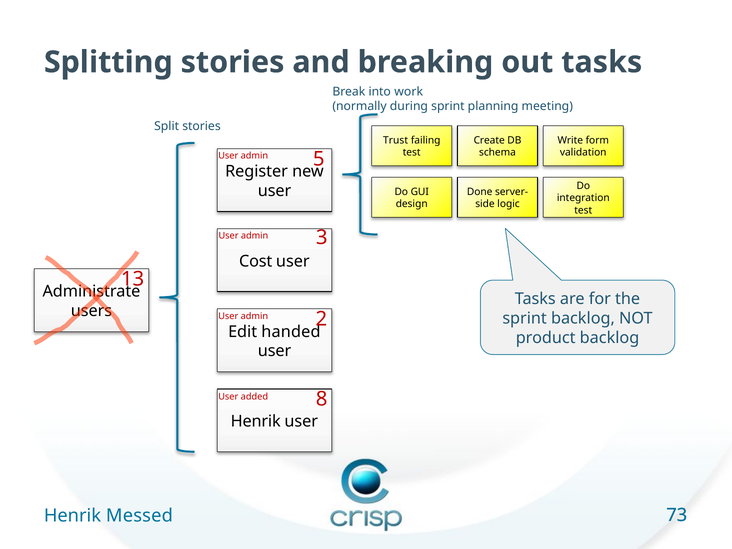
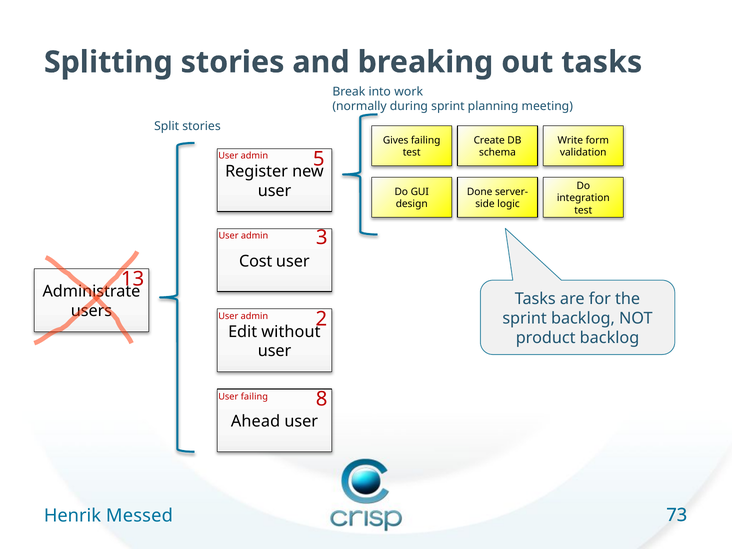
Trust: Trust -> Gives
handed: handed -> without
User added: added -> failing
Henrik at (256, 421): Henrik -> Ahead
